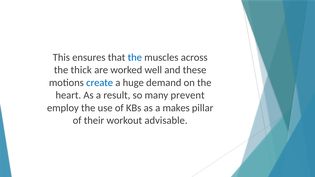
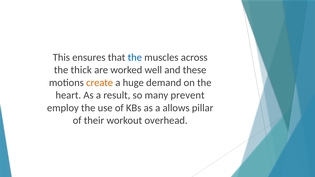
create colour: blue -> orange
makes: makes -> allows
advisable: advisable -> overhead
